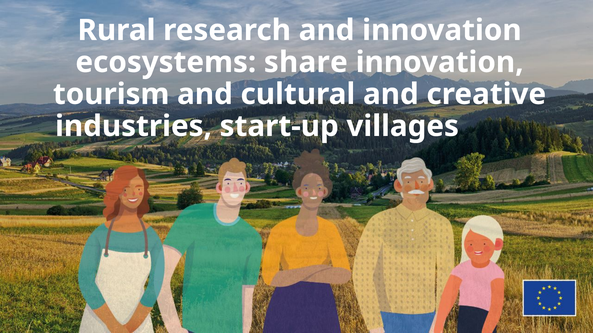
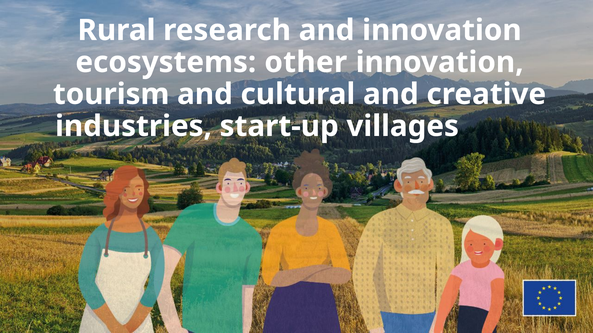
share: share -> other
